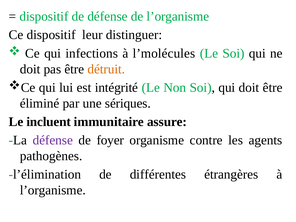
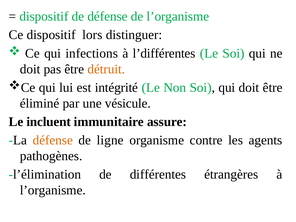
leur: leur -> lors
l’molécules: l’molécules -> l’différentes
sériques: sériques -> vésicule
défense at (53, 140) colour: purple -> orange
foyer: foyer -> ligne
